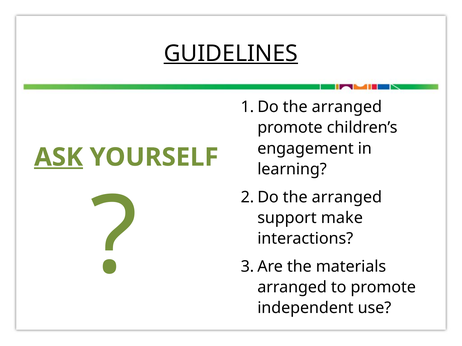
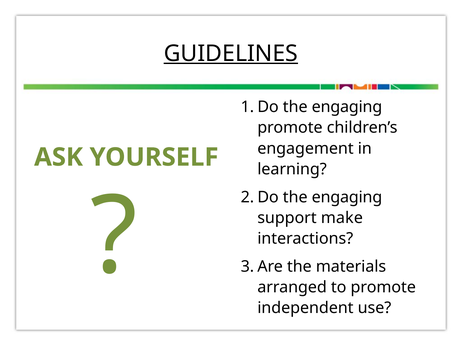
arranged at (347, 107): arranged -> engaging
ASK underline: present -> none
arranged at (347, 197): arranged -> engaging
